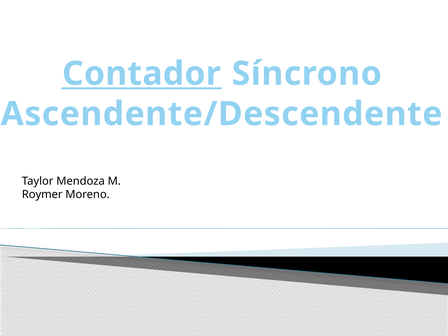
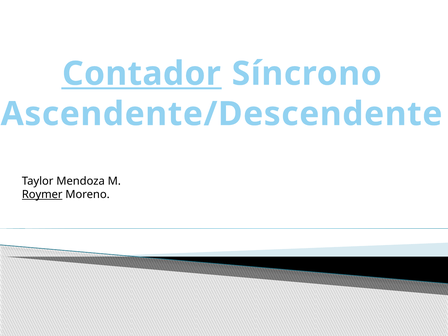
Roymer underline: none -> present
